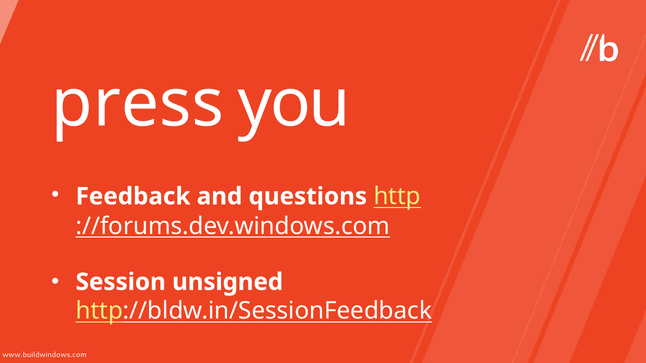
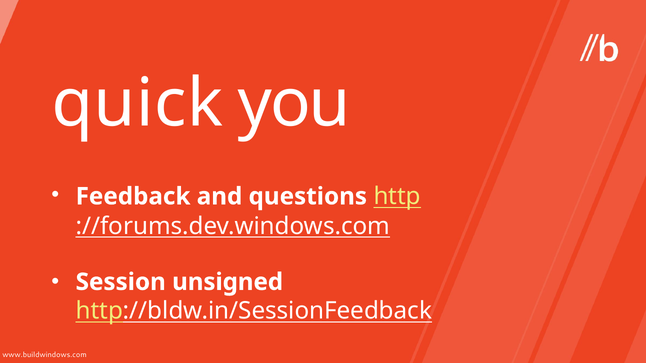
press: press -> quick
